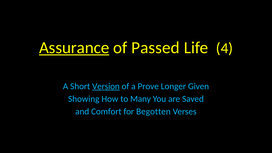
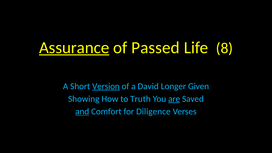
4: 4 -> 8
Prove: Prove -> David
Many: Many -> Truth
are underline: none -> present
and underline: none -> present
Begotten: Begotten -> Diligence
